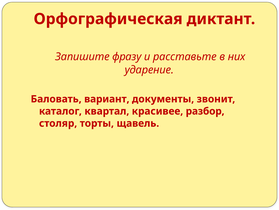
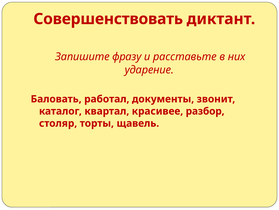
Орфографическая: Орфографическая -> Совершенствовать
вариант: вариант -> работал
